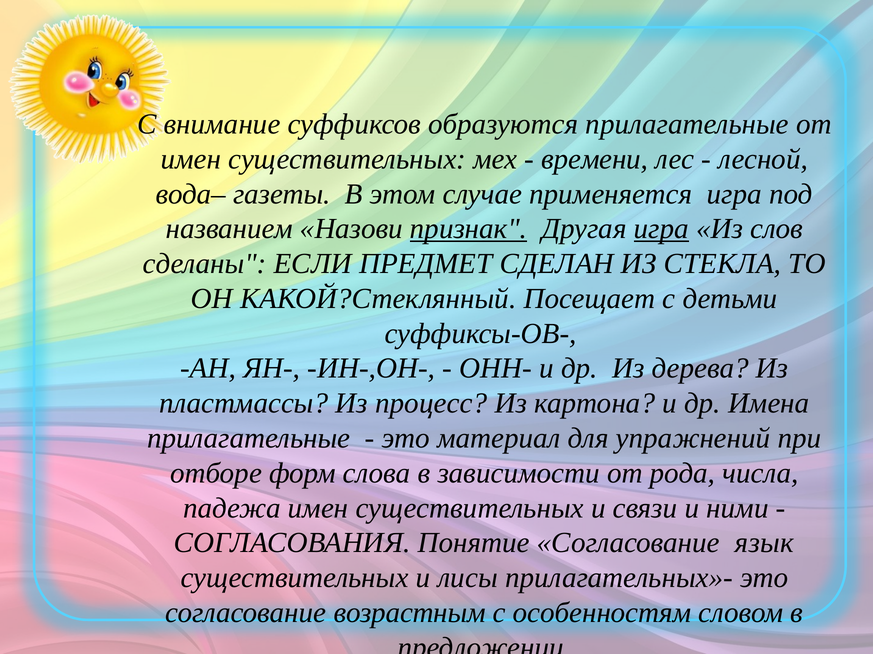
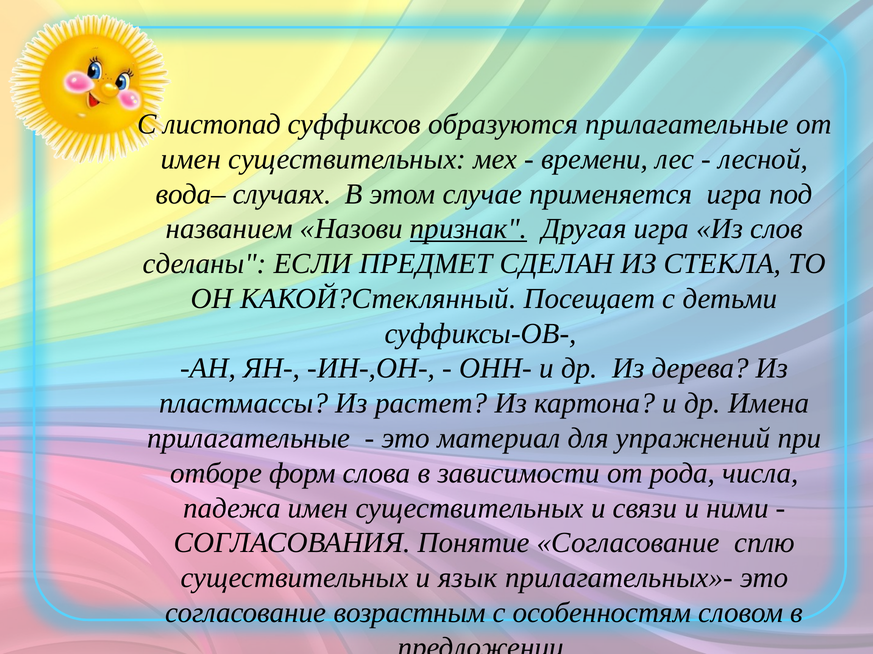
внимание: внимание -> листопад
газеты: газеты -> случаях
игра at (661, 229) underline: present -> none
процесс: процесс -> растет
язык: язык -> сплю
лисы: лисы -> язык
